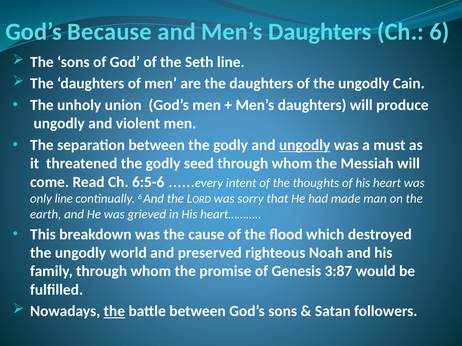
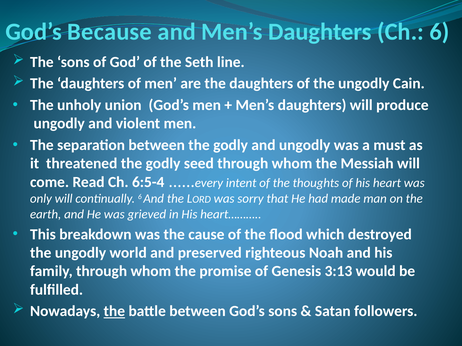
ungodly at (305, 145) underline: present -> none
6:5-6: 6:5-6 -> 6:5-4
only line: line -> will
3:87: 3:87 -> 3:13
